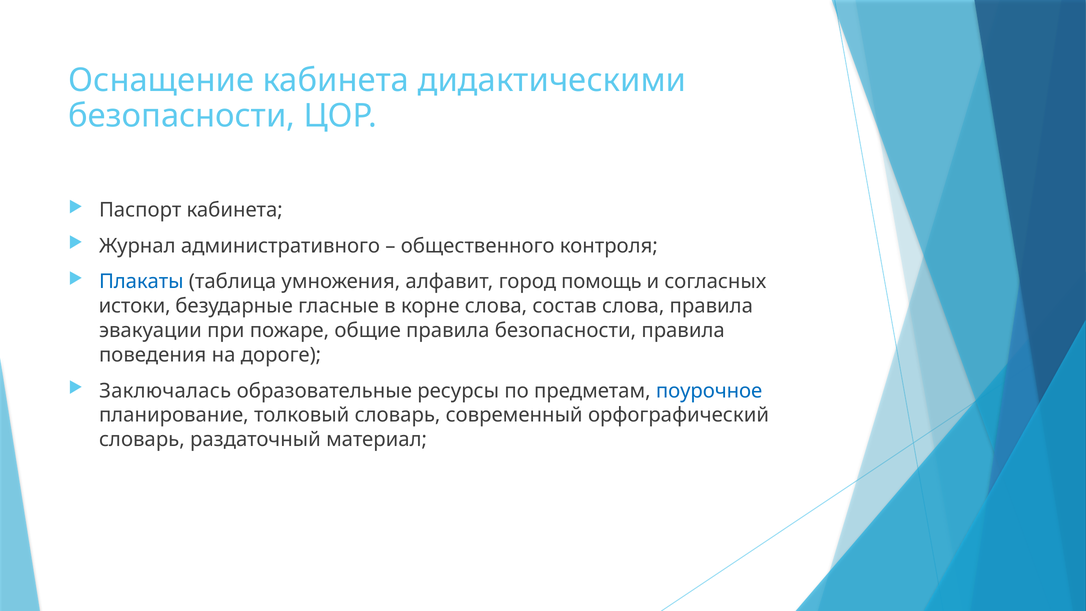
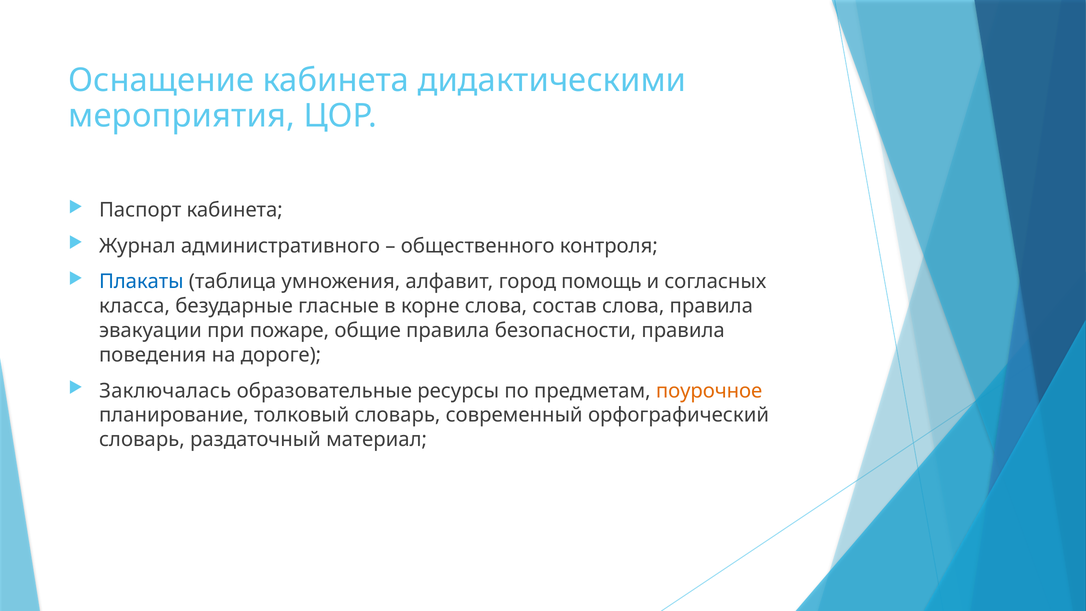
безопасности at (182, 116): безопасности -> мероприятия
истоки: истоки -> класса
поурочное colour: blue -> orange
